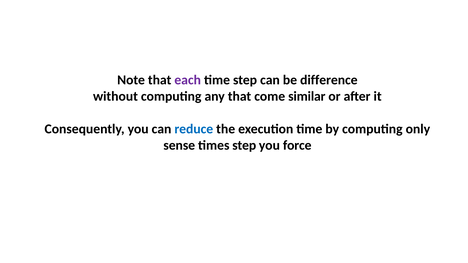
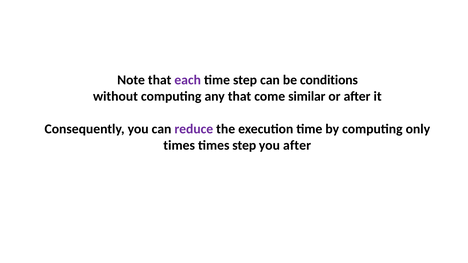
difference: difference -> conditions
reduce colour: blue -> purple
sense at (179, 145): sense -> times
you force: force -> after
